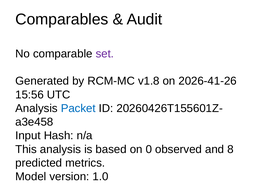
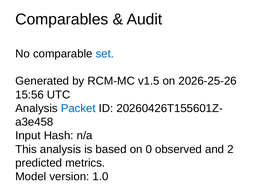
set colour: purple -> blue
v1.8: v1.8 -> v1.5
2026-41-26: 2026-41-26 -> 2026-25-26
8: 8 -> 2
